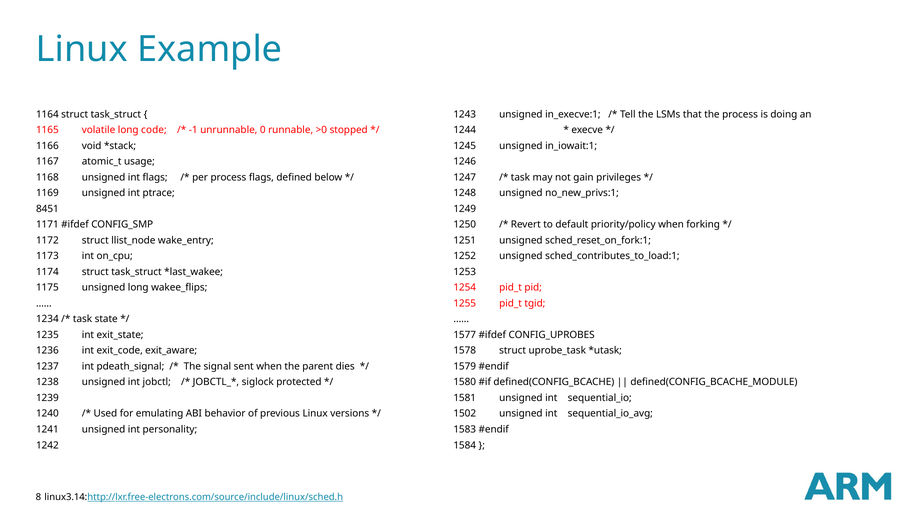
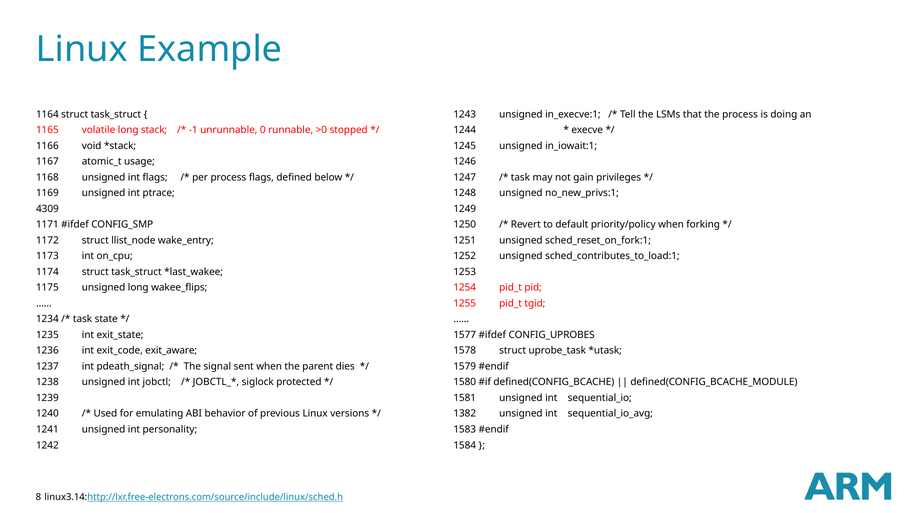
code: code -> stack
8451: 8451 -> 4309
1502: 1502 -> 1382
